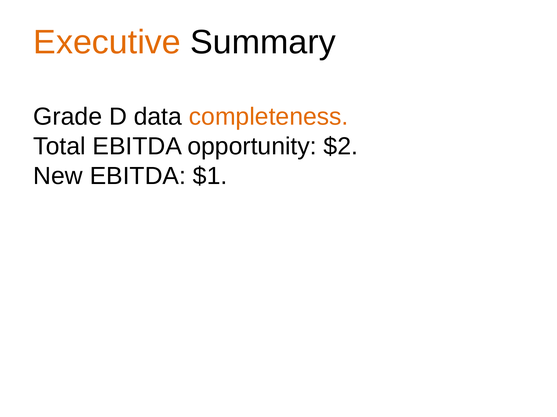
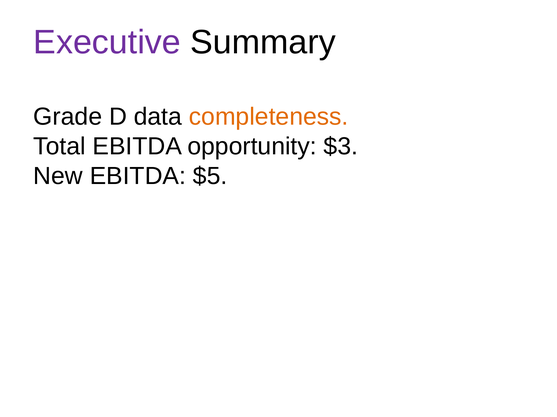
Executive colour: orange -> purple
$2: $2 -> $3
$1: $1 -> $5
